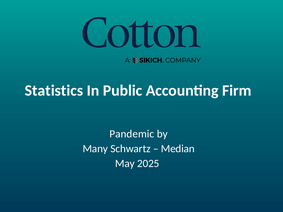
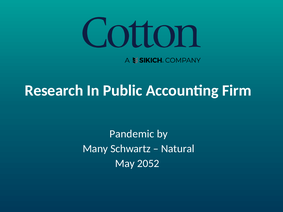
Statistics: Statistics -> Research
Median: Median -> Natural
2025: 2025 -> 2052
